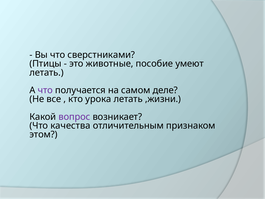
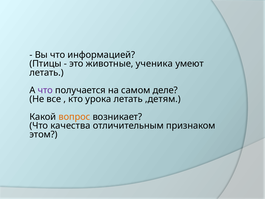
сверстниками: сверстниками -> информацией
пособие: пособие -> ученика
,жизни: ,жизни -> ,детям
вопрос colour: purple -> orange
